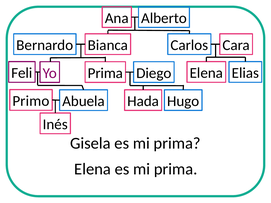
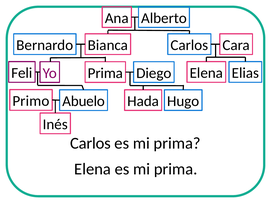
Abuela: Abuela -> Abuelo
Gisela at (90, 143): Gisela -> Carlos
